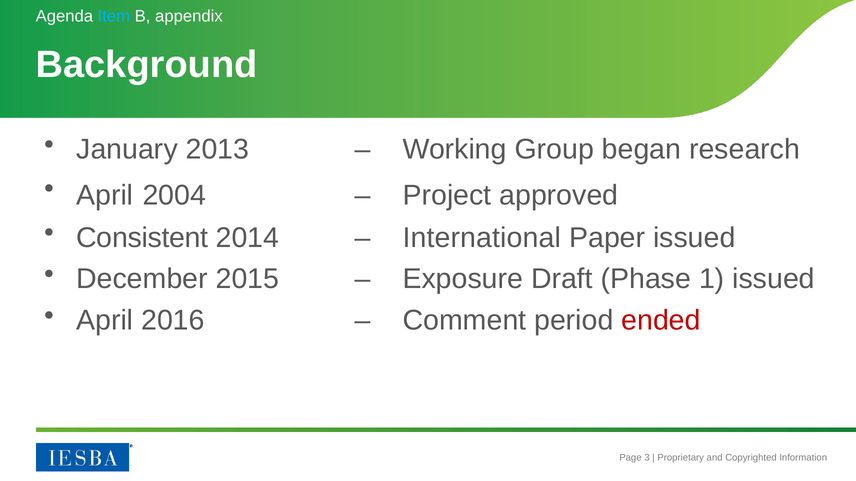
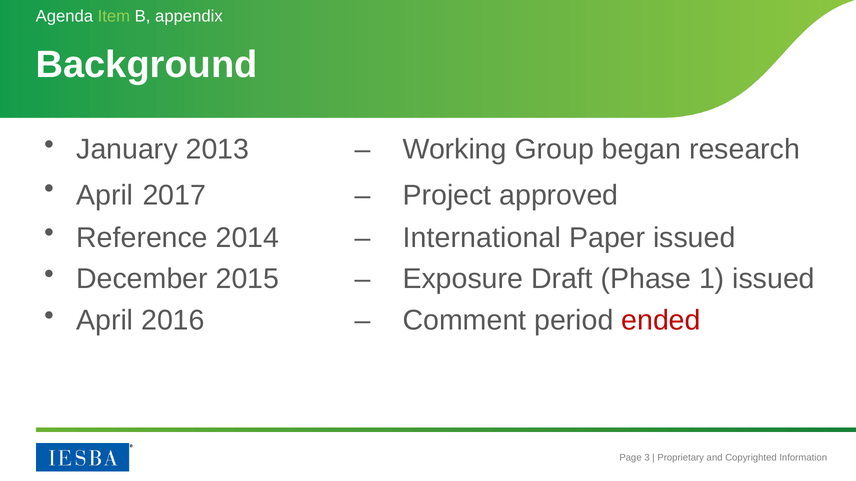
Item colour: light blue -> light green
2004: 2004 -> 2017
Consistent: Consistent -> Reference
